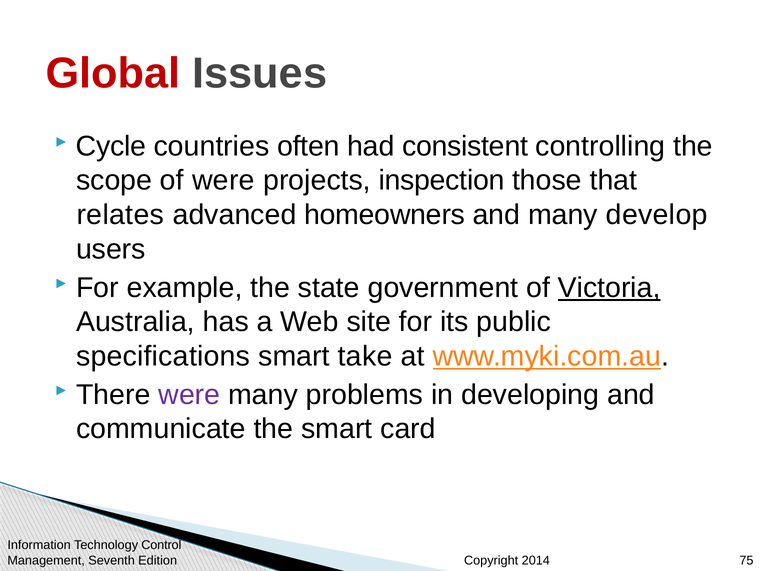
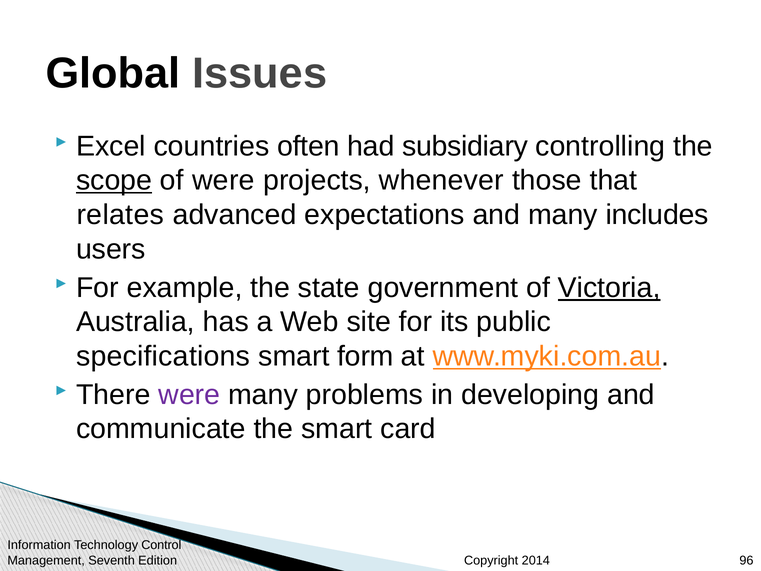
Global colour: red -> black
Cycle: Cycle -> Excel
consistent: consistent -> subsidiary
scope underline: none -> present
inspection: inspection -> whenever
homeowners: homeowners -> expectations
develop: develop -> includes
take: take -> form
75: 75 -> 96
